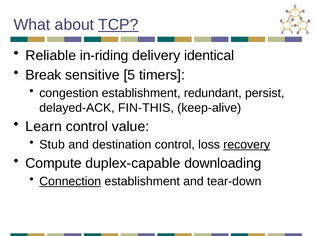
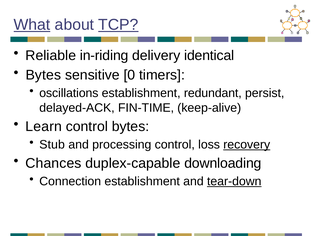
What underline: none -> present
Break at (43, 75): Break -> Bytes
5: 5 -> 0
congestion: congestion -> oscillations
FIN-THIS: FIN-THIS -> FIN-TIME
control value: value -> bytes
destination: destination -> processing
Compute: Compute -> Chances
Connection underline: present -> none
tear-down underline: none -> present
